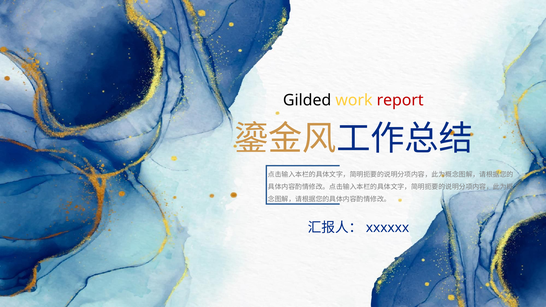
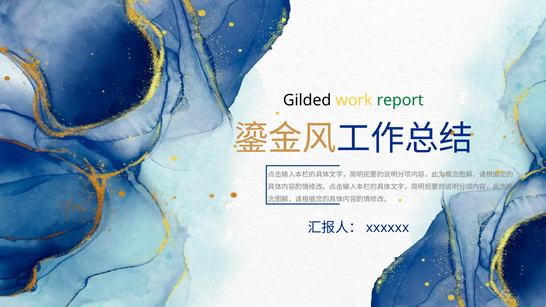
report colour: red -> green
